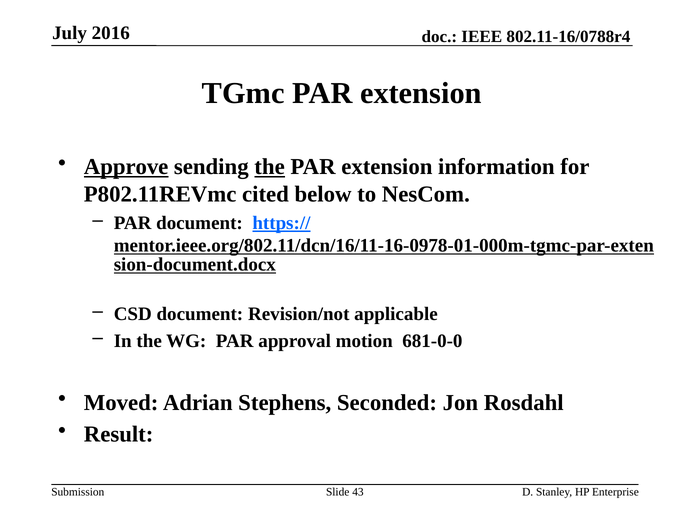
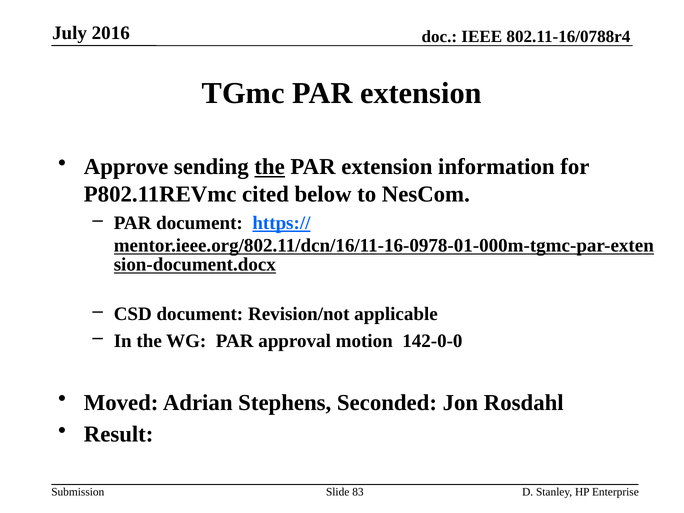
Approve underline: present -> none
681-0-0: 681-0-0 -> 142-0-0
43: 43 -> 83
